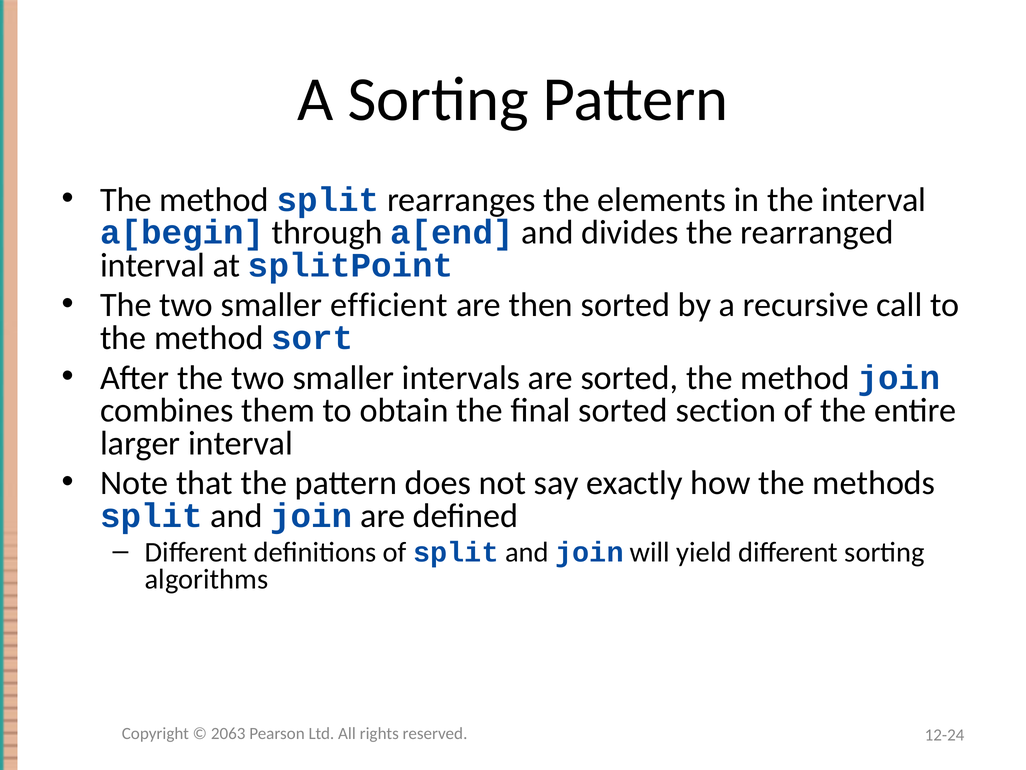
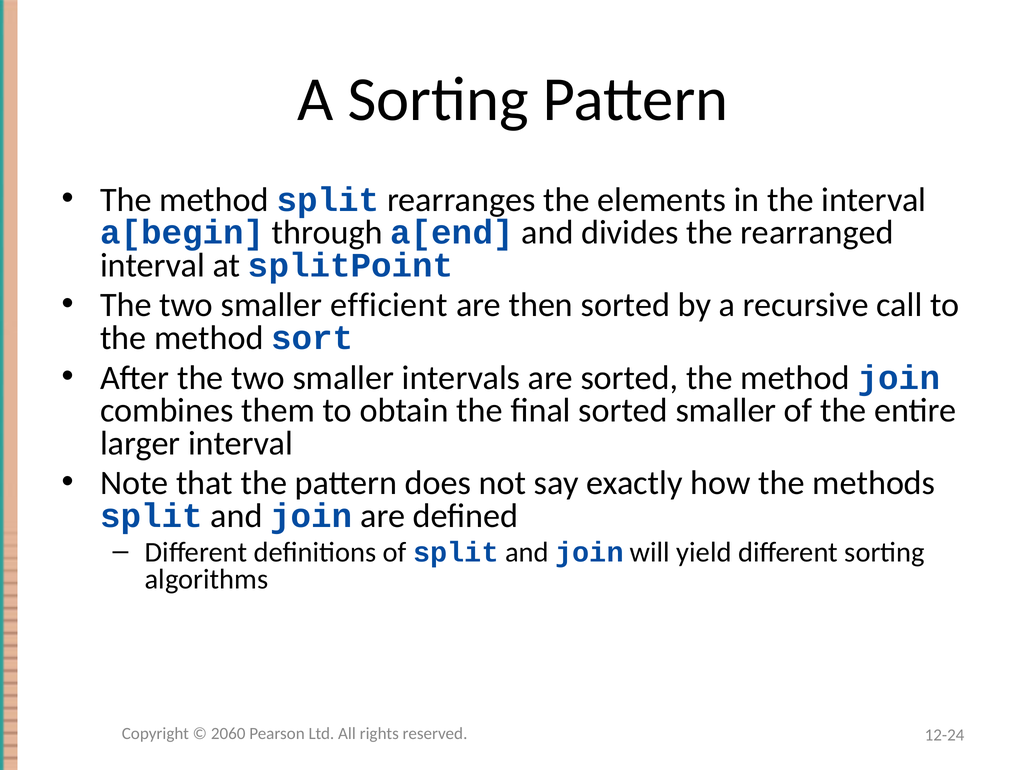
sorted section: section -> smaller
2063: 2063 -> 2060
